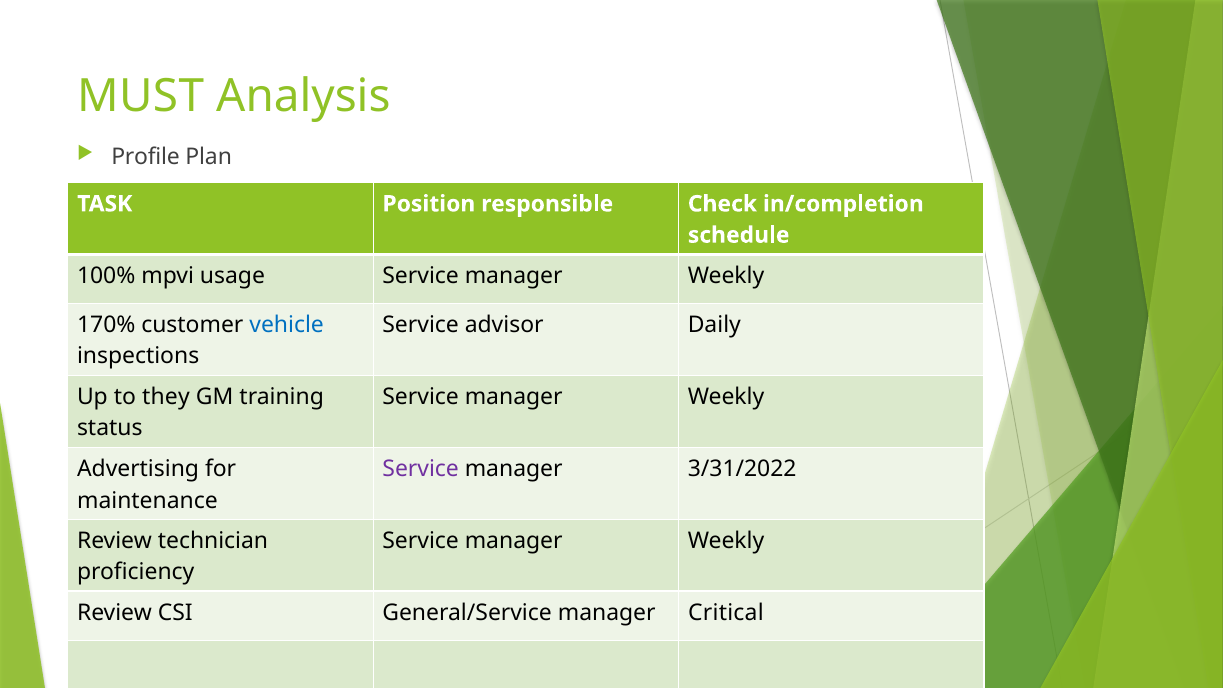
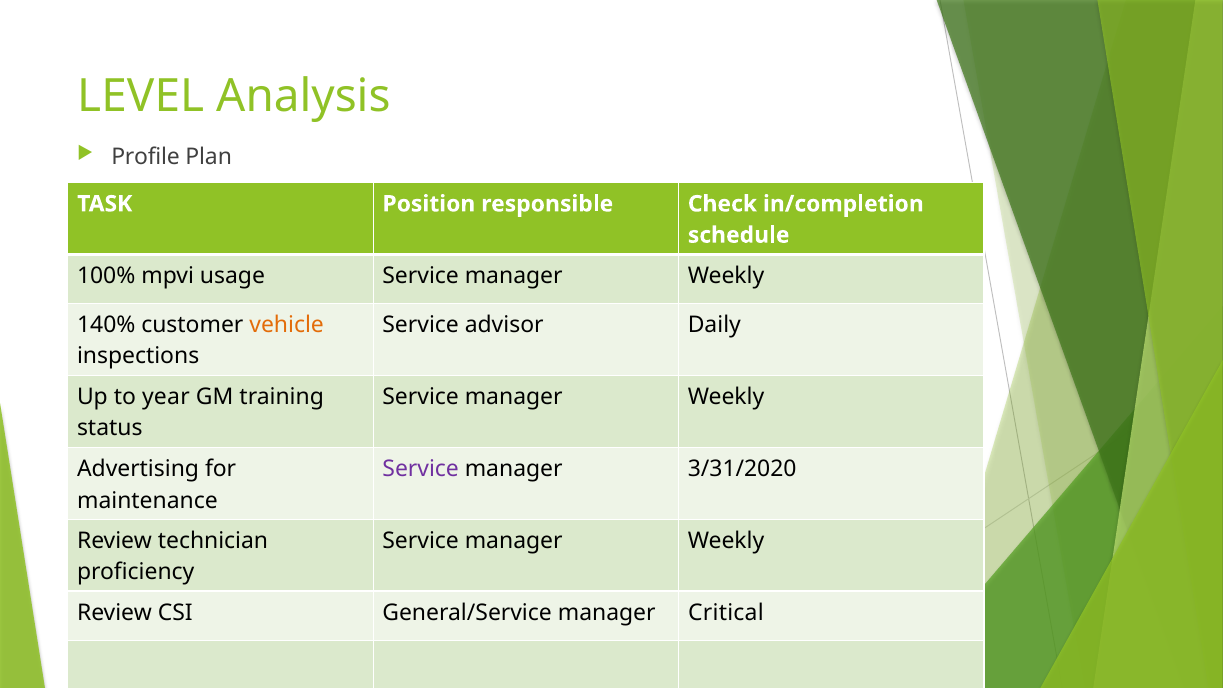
MUST: MUST -> LEVEL
170%: 170% -> 140%
vehicle colour: blue -> orange
they: they -> year
3/31/2022: 3/31/2022 -> 3/31/2020
